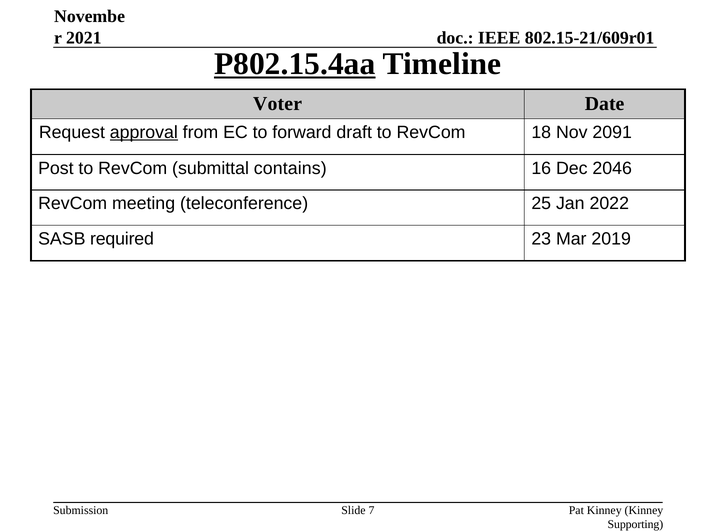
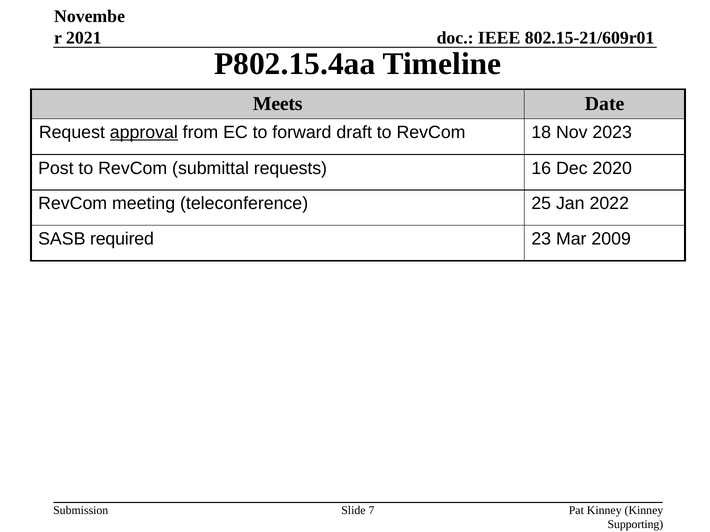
P802.15.4aa underline: present -> none
Voter: Voter -> Meets
2091: 2091 -> 2023
contains: contains -> requests
2046: 2046 -> 2020
2019: 2019 -> 2009
